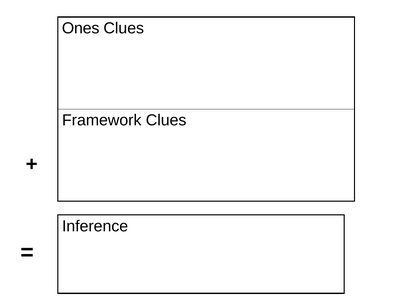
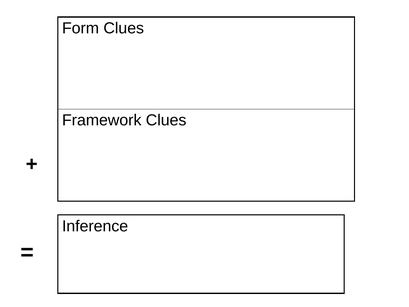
Ones: Ones -> Form
